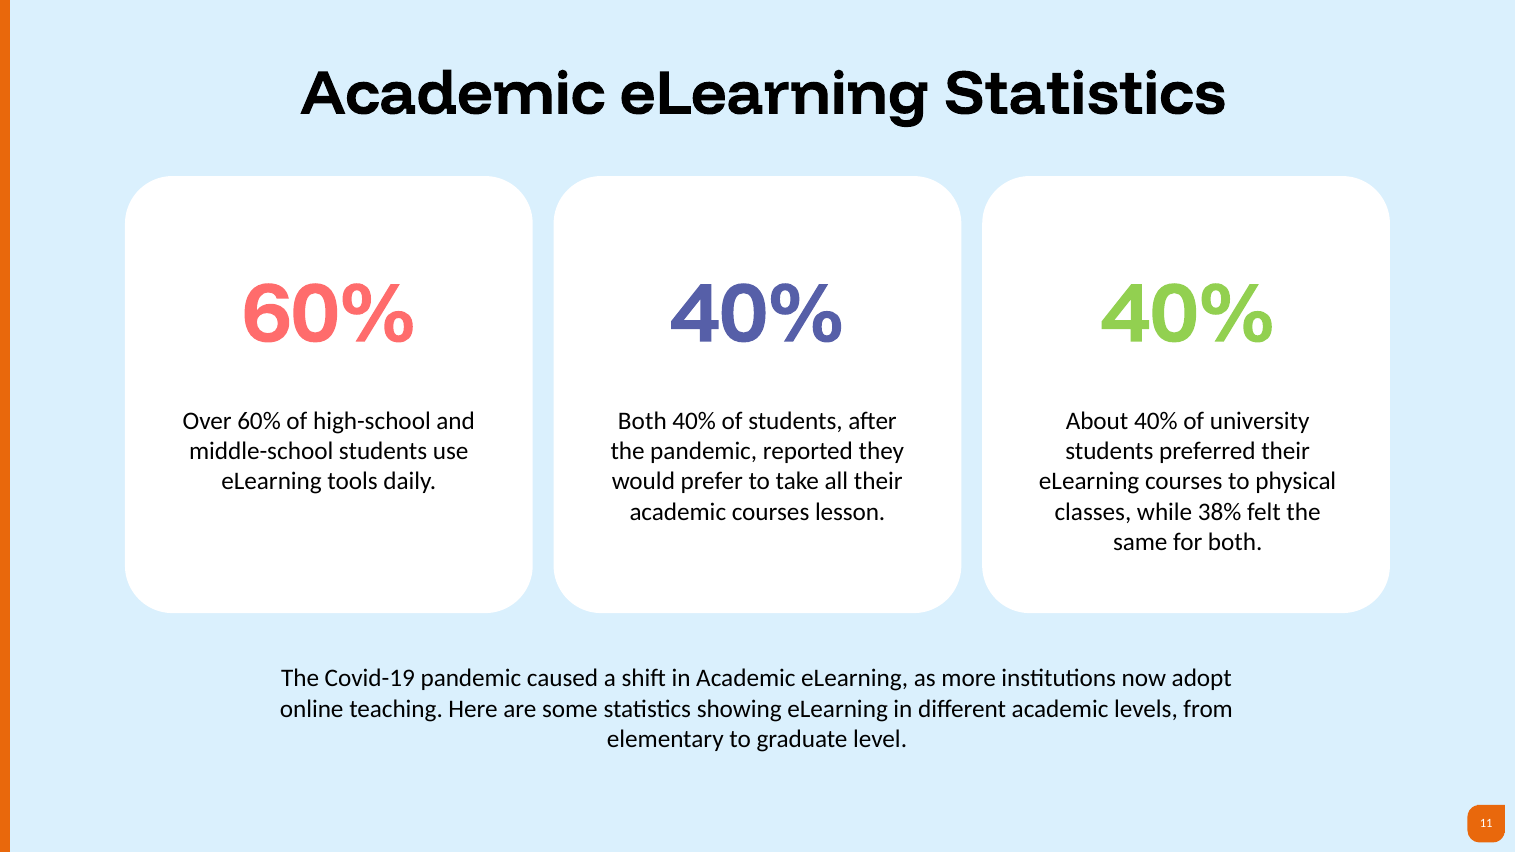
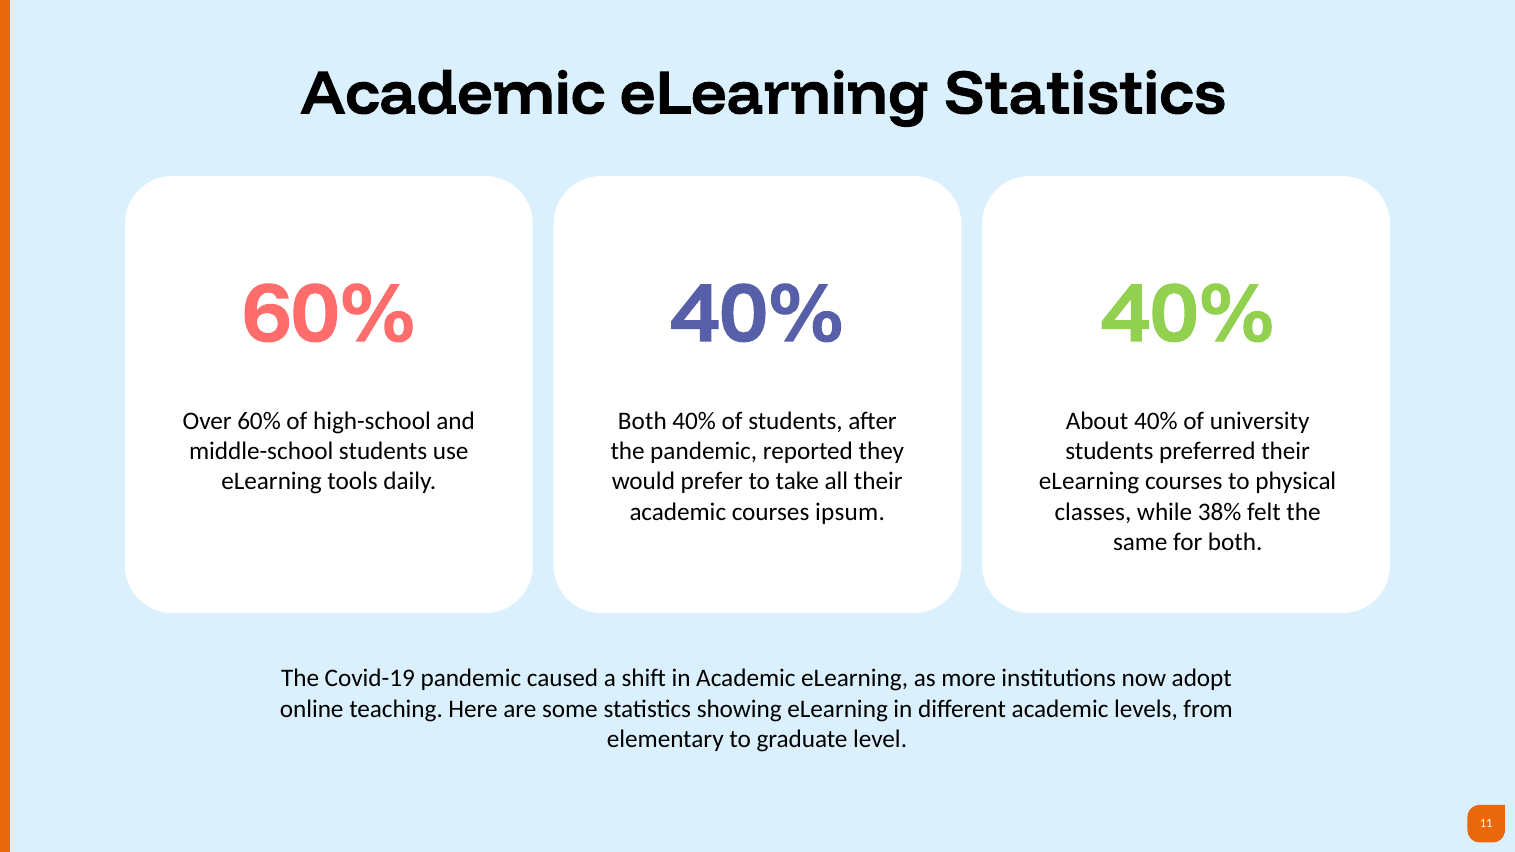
lesson: lesson -> ipsum
